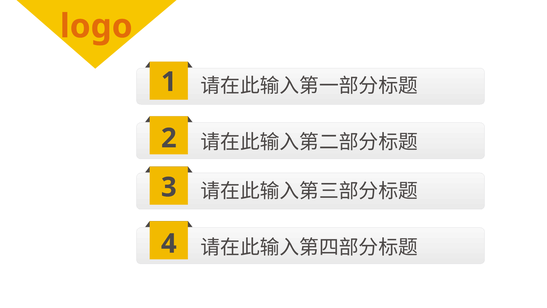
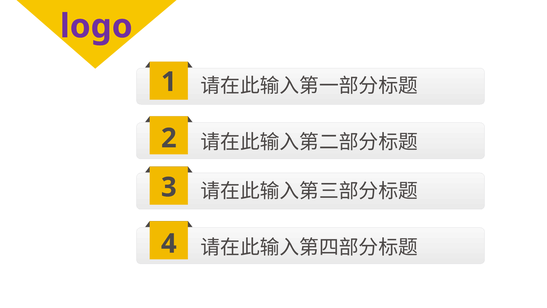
logo colour: orange -> purple
